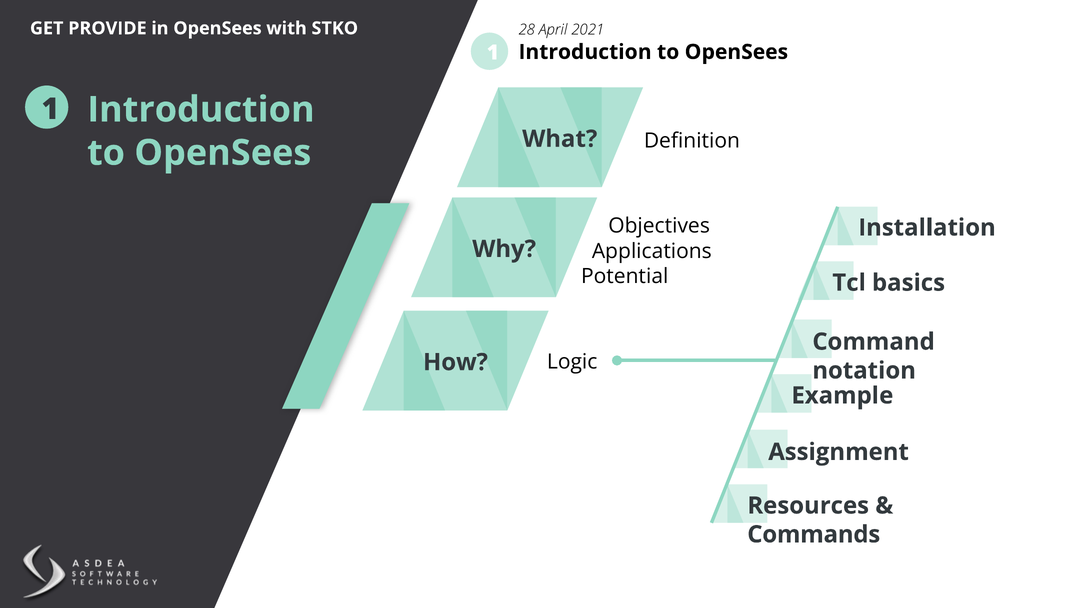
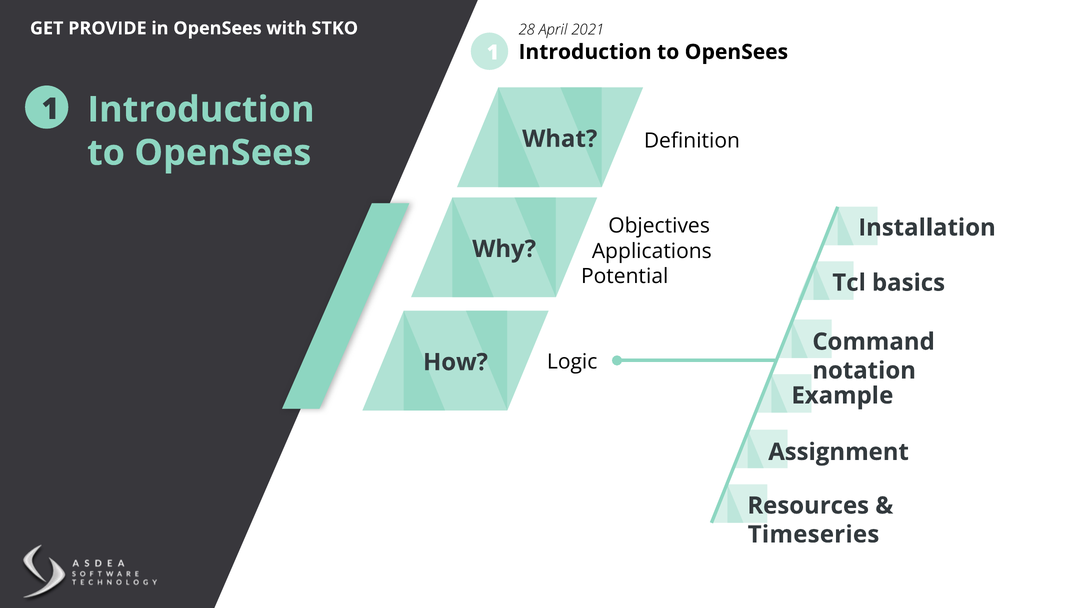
Commands: Commands -> Timeseries
